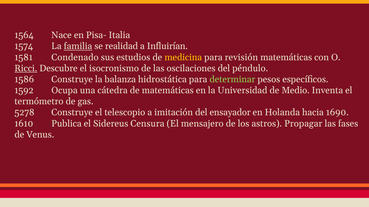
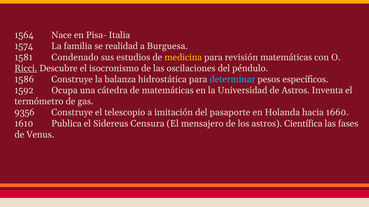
familia underline: present -> none
Influirían: Influirían -> Burguesa
determinar colour: light green -> light blue
de Medio: Medio -> Astros
5278: 5278 -> 9356
ensayador: ensayador -> pasaporte
1690: 1690 -> 1660
Propagar: Propagar -> Científica
